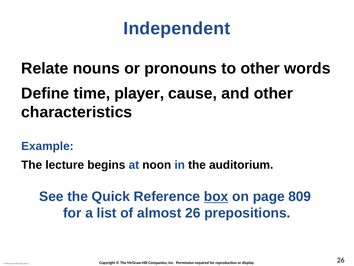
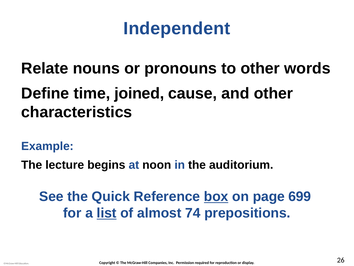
player: player -> joined
809: 809 -> 699
list underline: none -> present
almost 26: 26 -> 74
